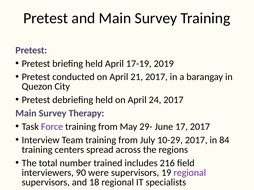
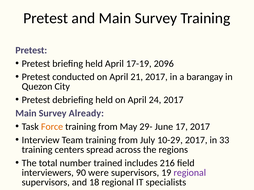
2019: 2019 -> 2096
Therapy: Therapy -> Already
Force colour: purple -> orange
84: 84 -> 33
